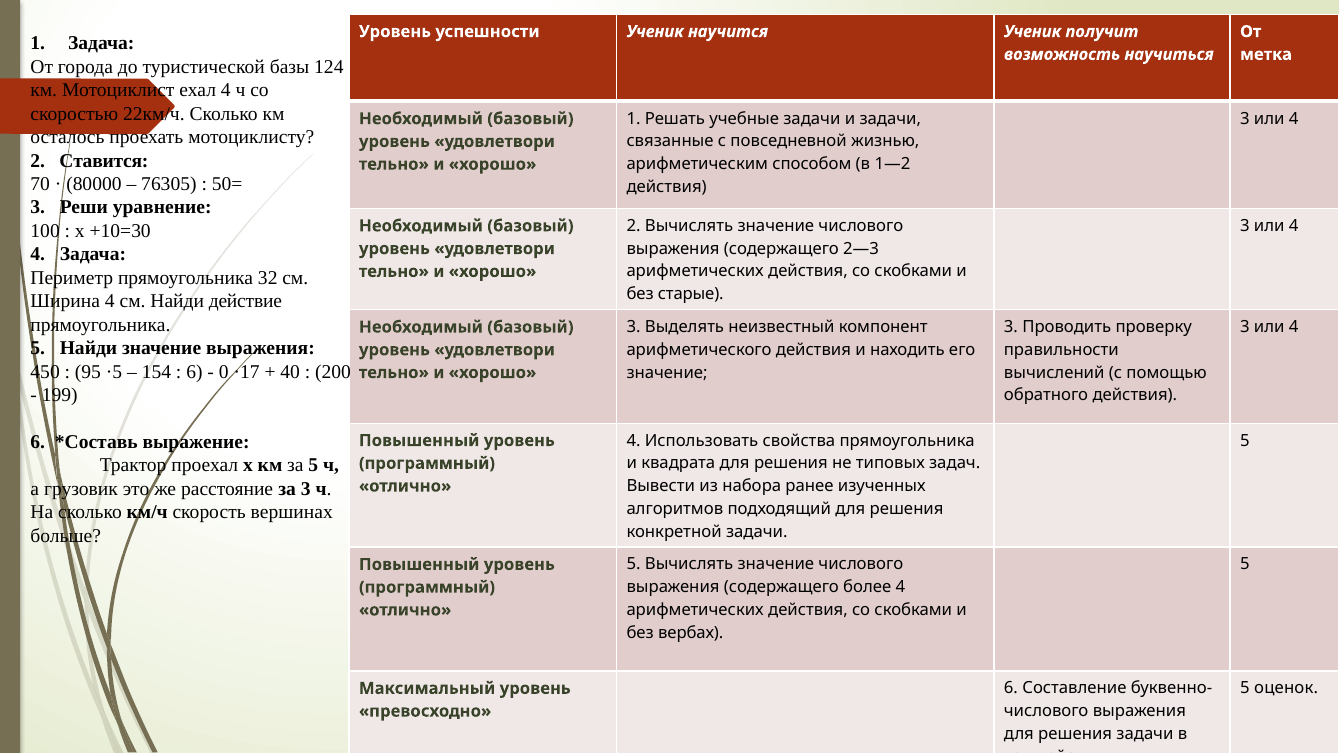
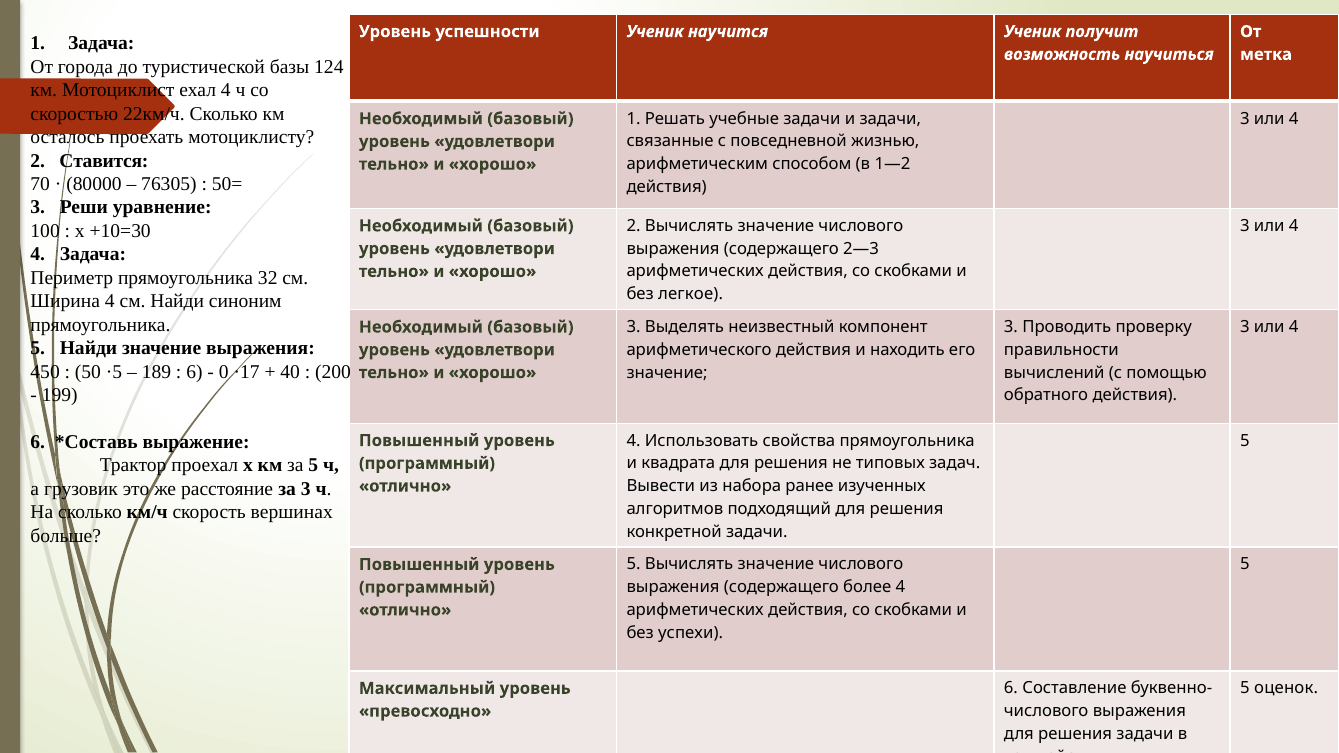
старые: старые -> легкое
действие: действие -> синоним
95: 95 -> 50
154: 154 -> 189
вербах: вербах -> успехи
